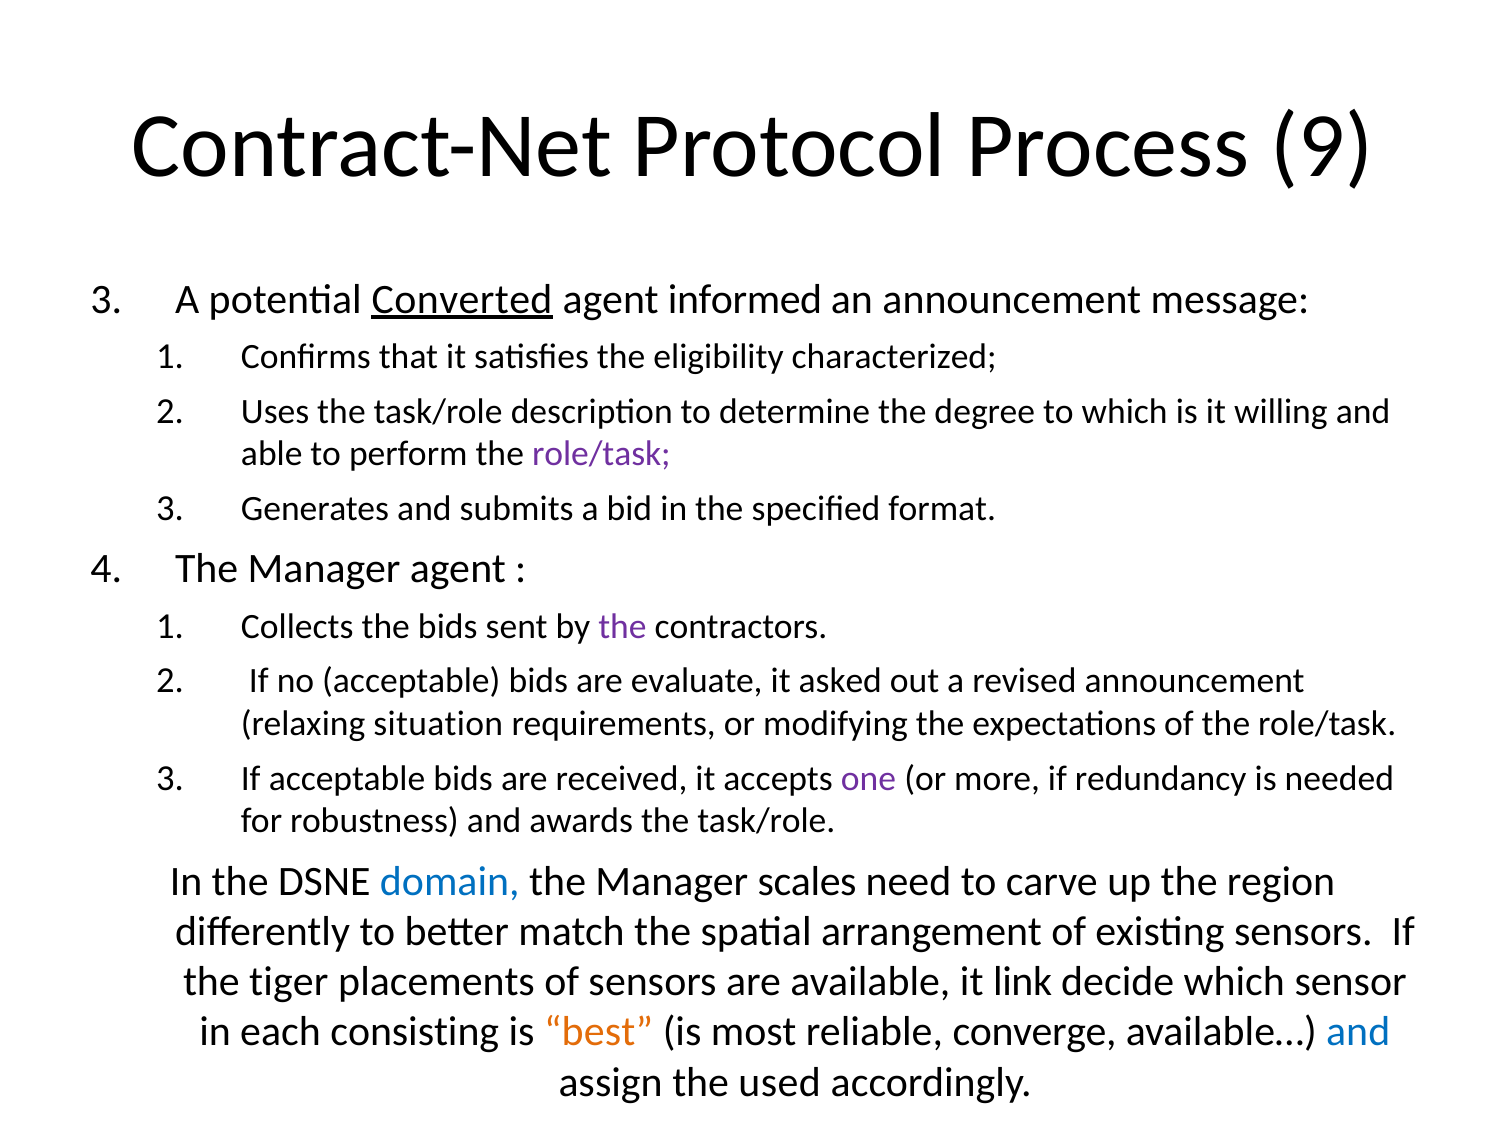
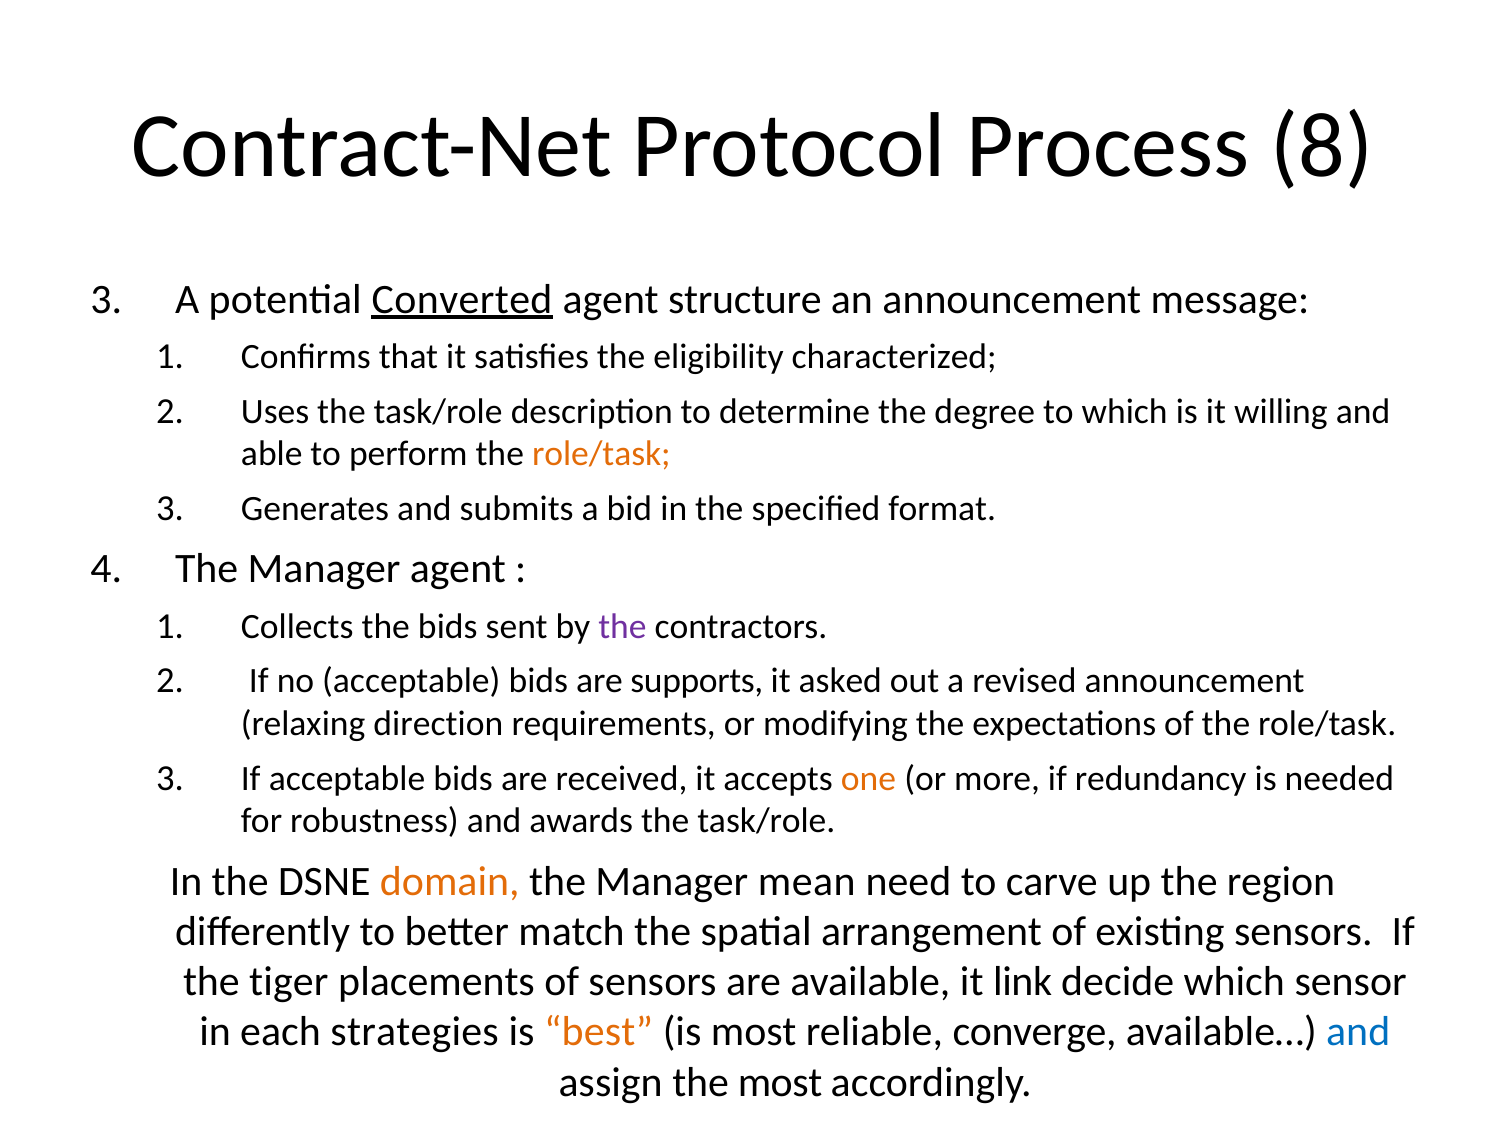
9: 9 -> 8
informed: informed -> structure
role/task at (601, 454) colour: purple -> orange
evaluate: evaluate -> supports
situation: situation -> direction
one colour: purple -> orange
domain colour: blue -> orange
scales: scales -> mean
consisting: consisting -> strategies
the used: used -> most
